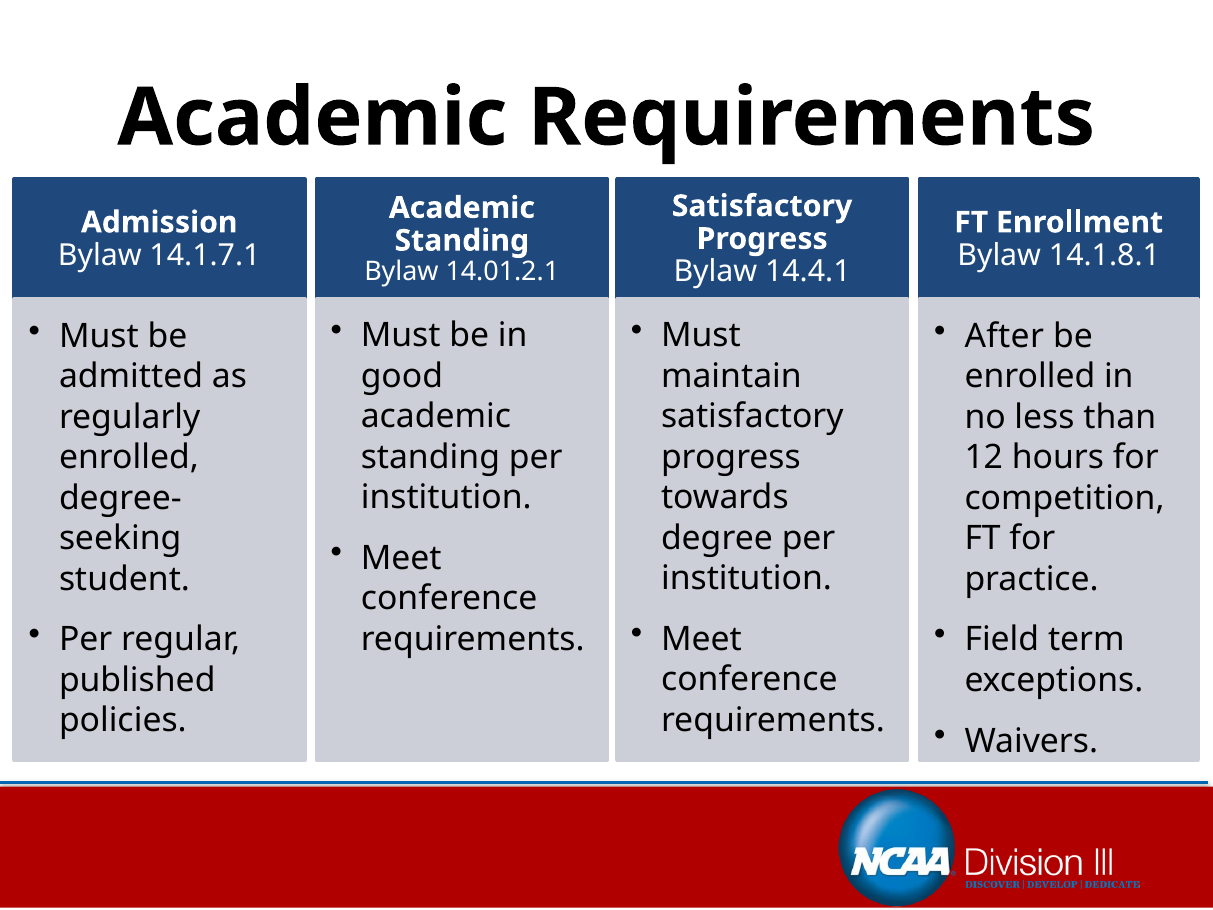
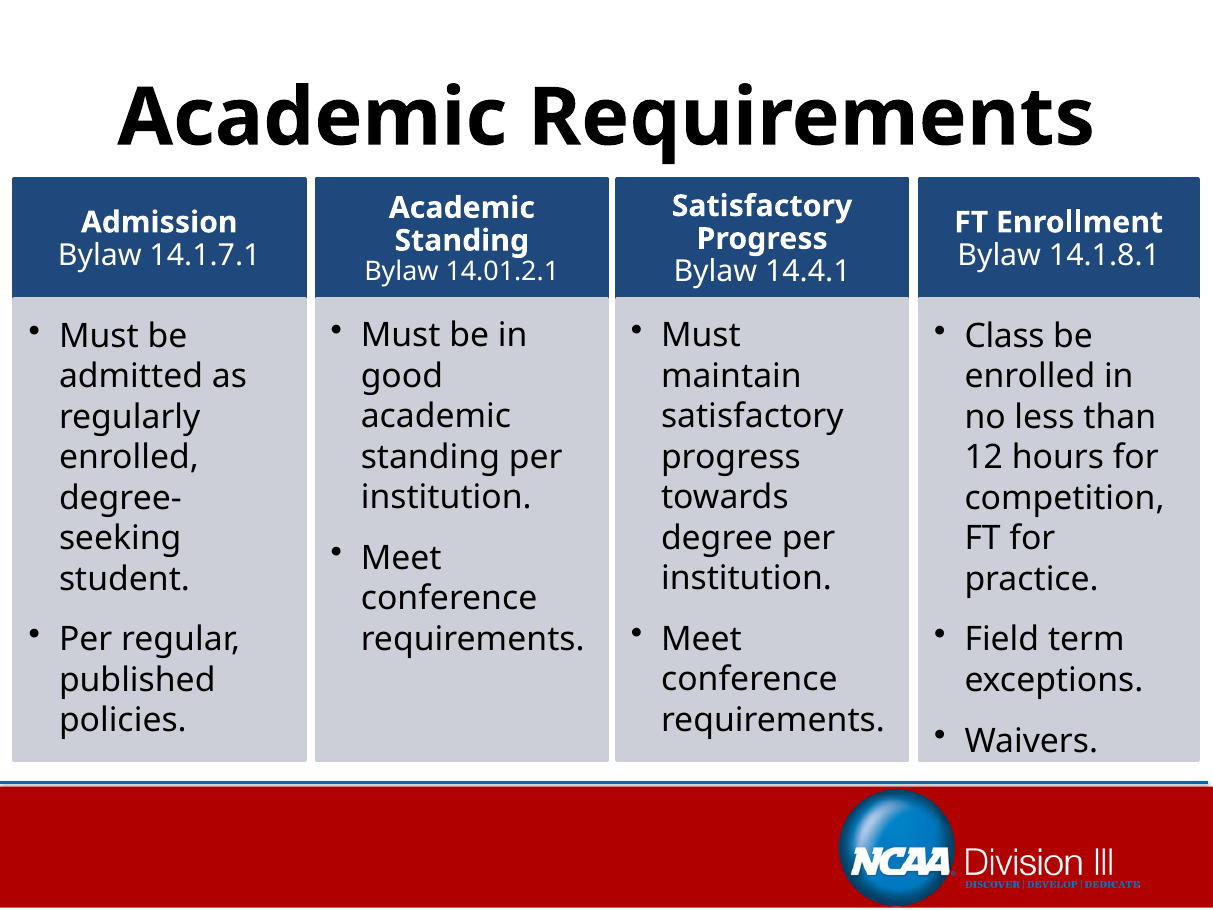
After: After -> Class
